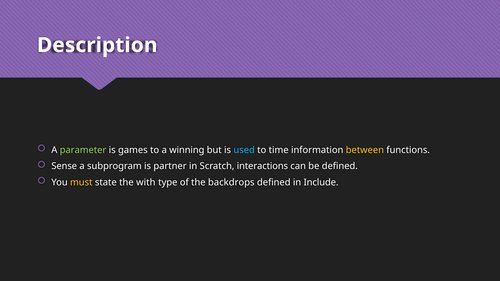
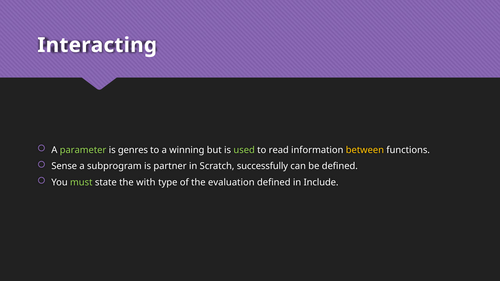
Description: Description -> Interacting
games: games -> genres
used colour: light blue -> light green
time: time -> read
interactions: interactions -> successfully
must colour: yellow -> light green
backdrops: backdrops -> evaluation
